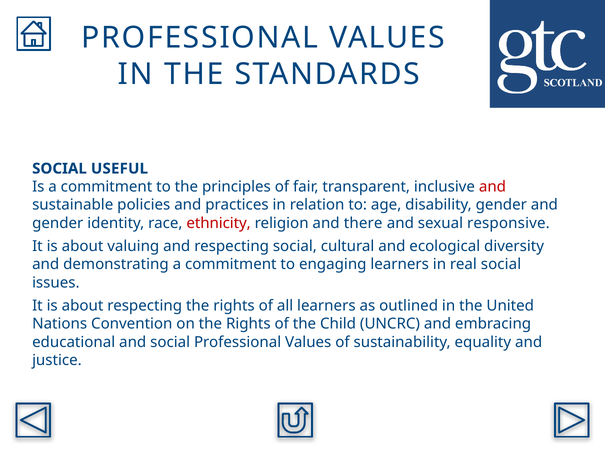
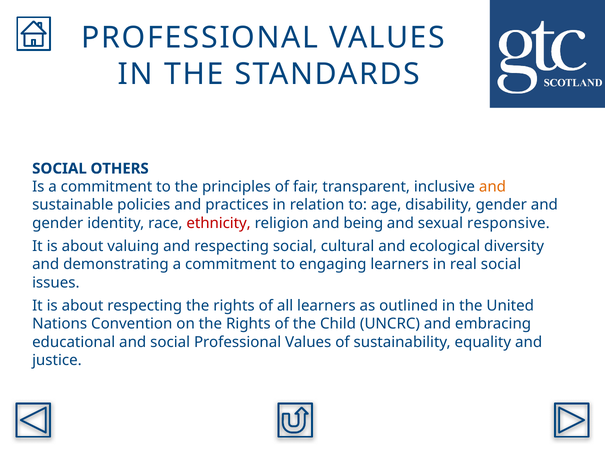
USEFUL: USEFUL -> OTHERS
and at (492, 187) colour: red -> orange
there: there -> being
